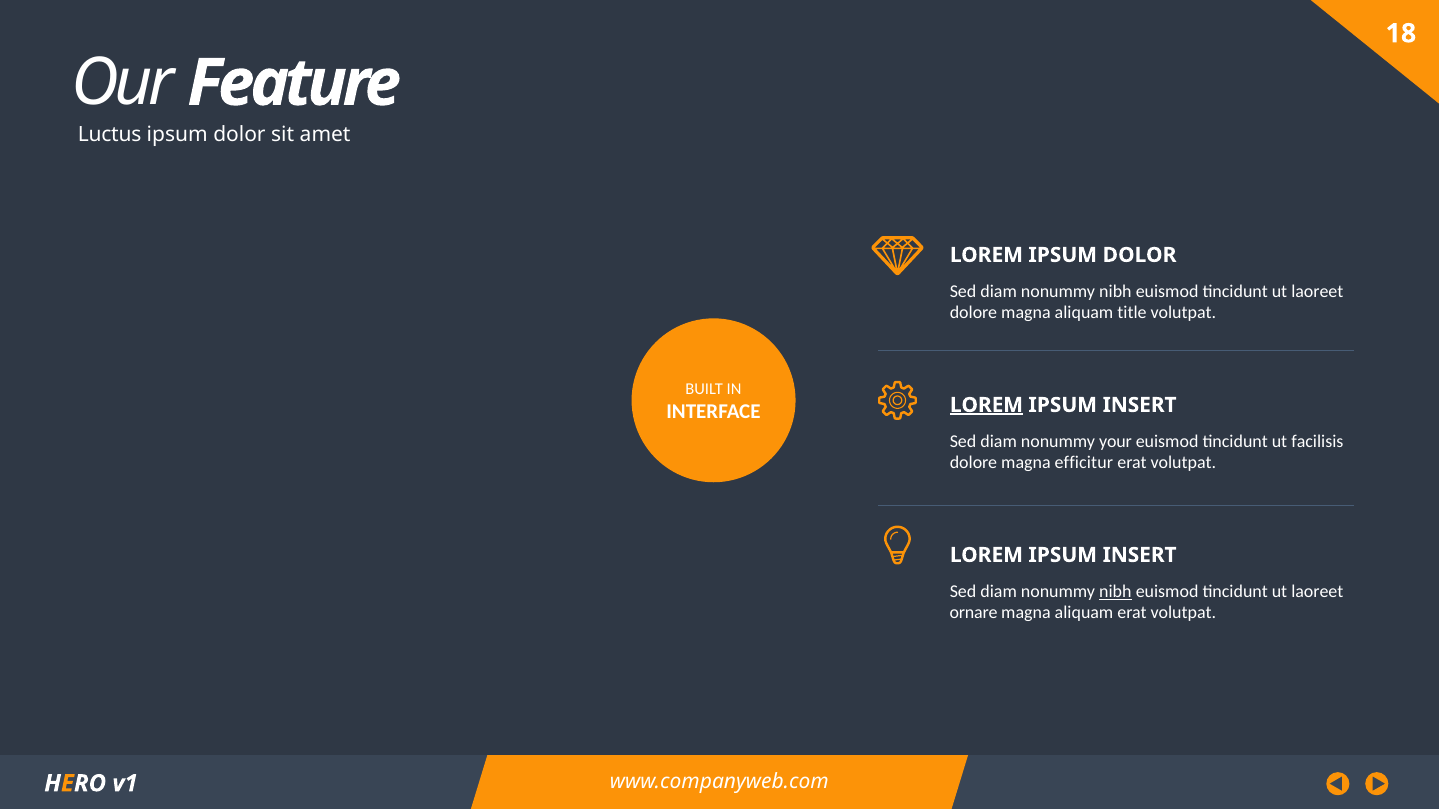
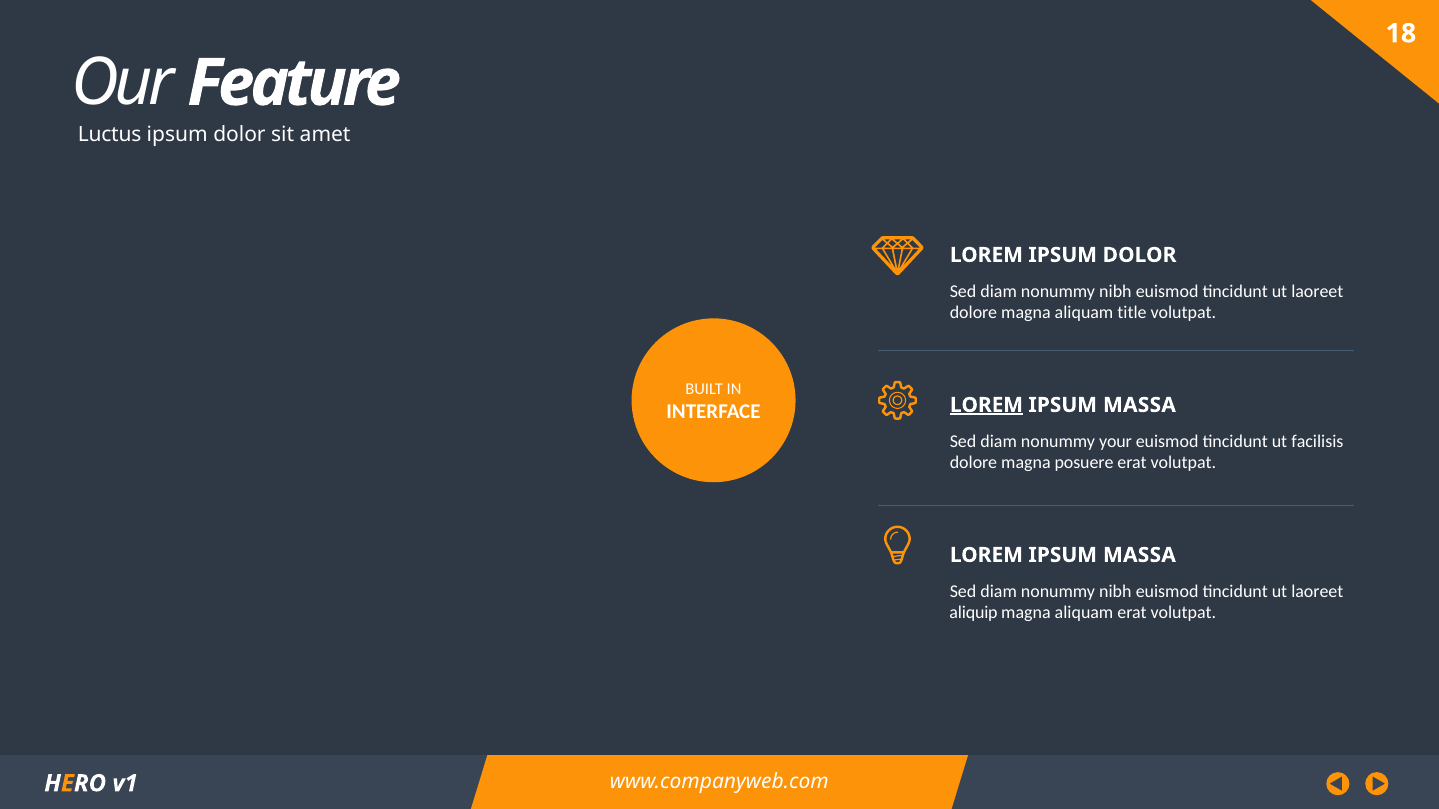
INSERT at (1140, 405): INSERT -> MASSA
efficitur: efficitur -> posuere
INSERT at (1140, 555): INSERT -> MASSA
nibh at (1115, 592) underline: present -> none
ornare: ornare -> aliquip
